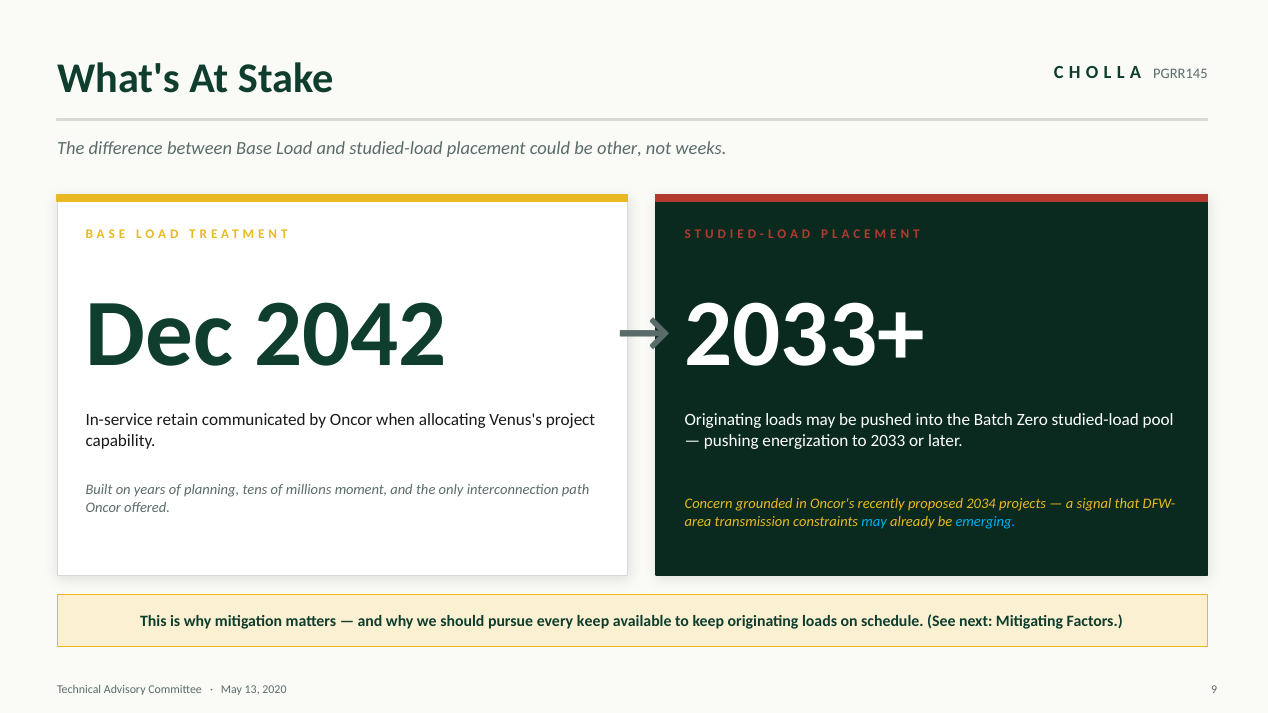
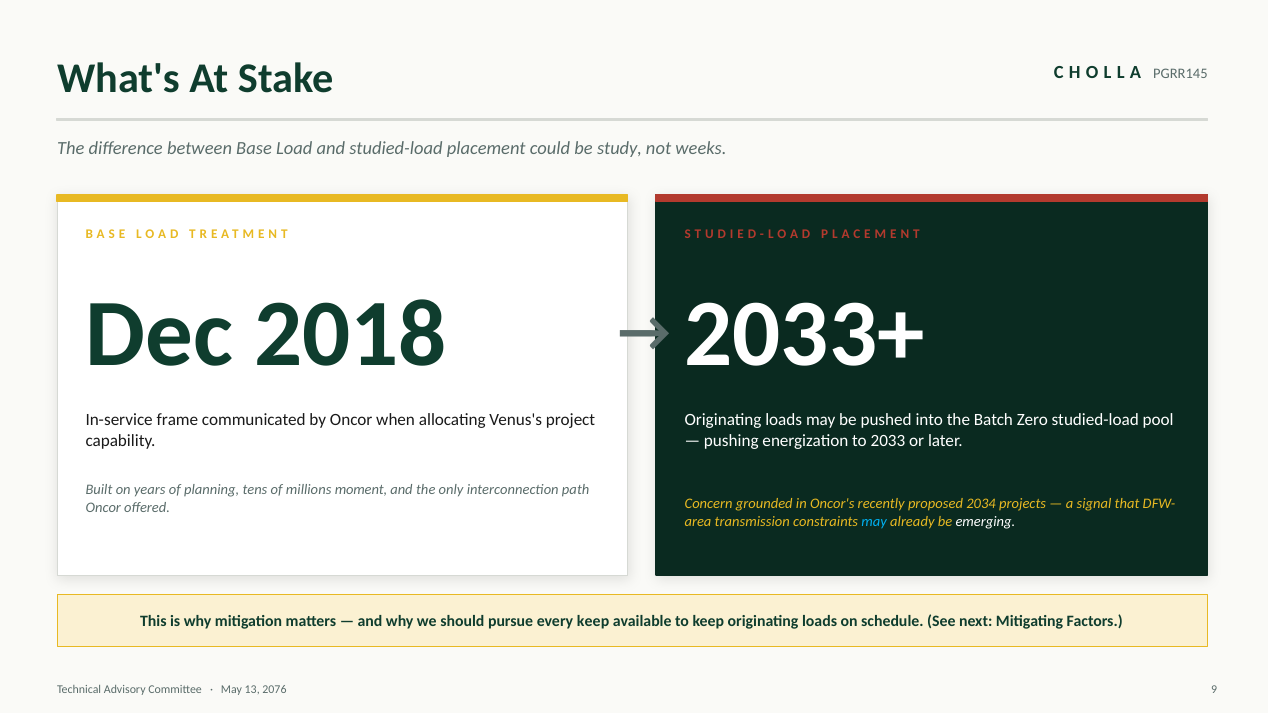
other: other -> study
2042: 2042 -> 2018
retain: retain -> frame
emerging colour: light blue -> white
2020: 2020 -> 2076
